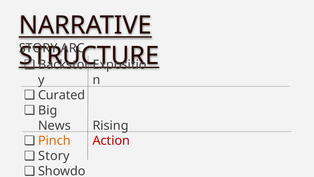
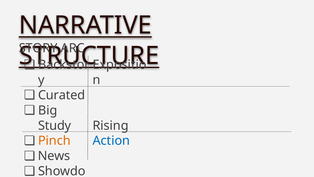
News: News -> Study
Action colour: red -> blue
Story at (54, 156): Story -> News
